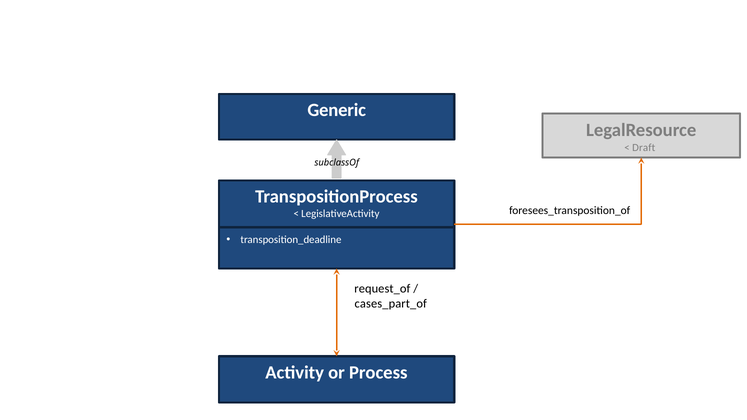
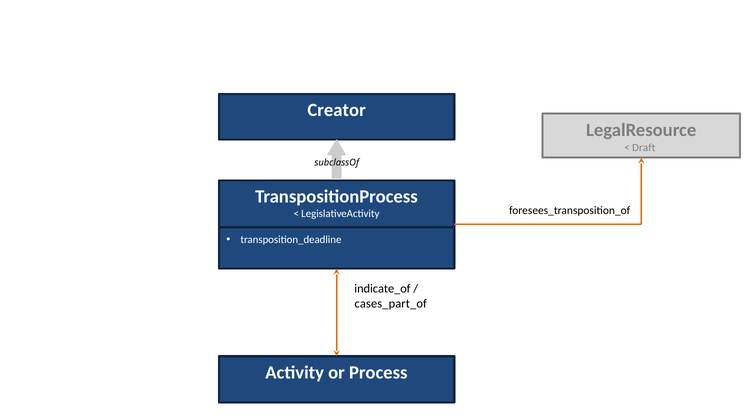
Generic: Generic -> Creator
request_of: request_of -> indicate_of
